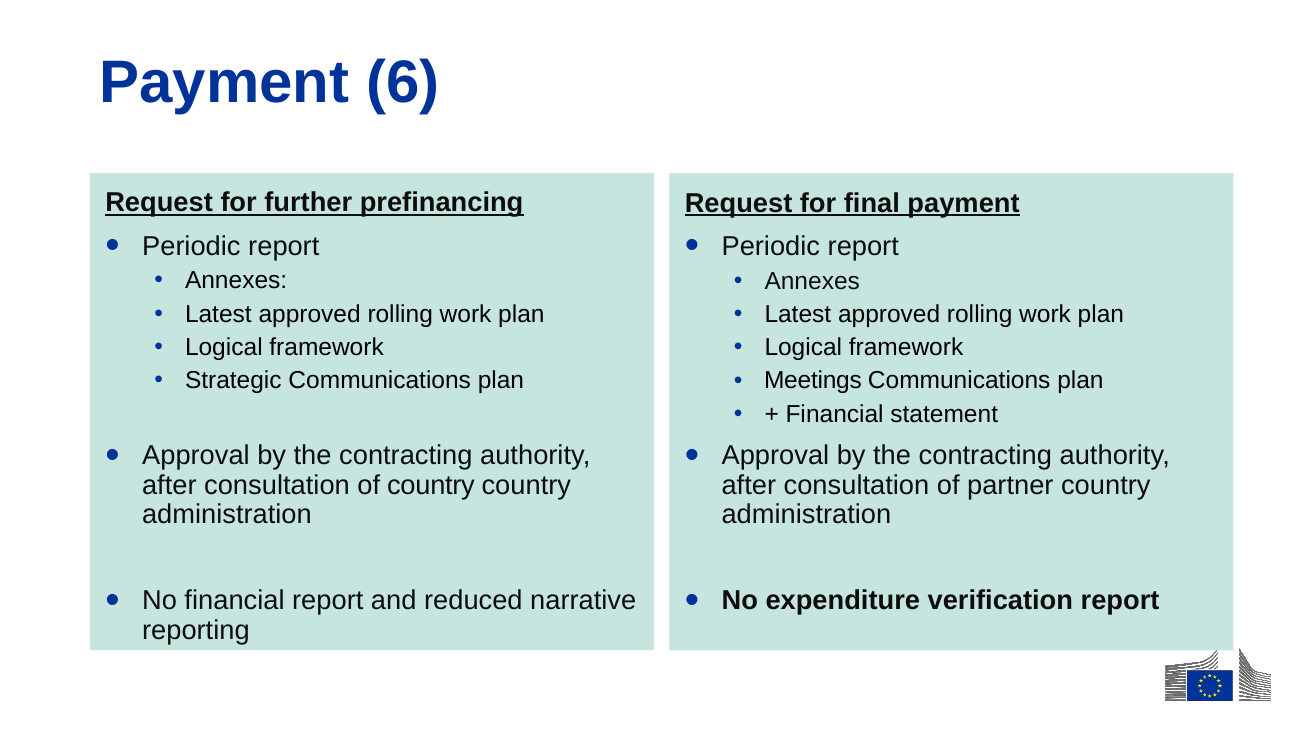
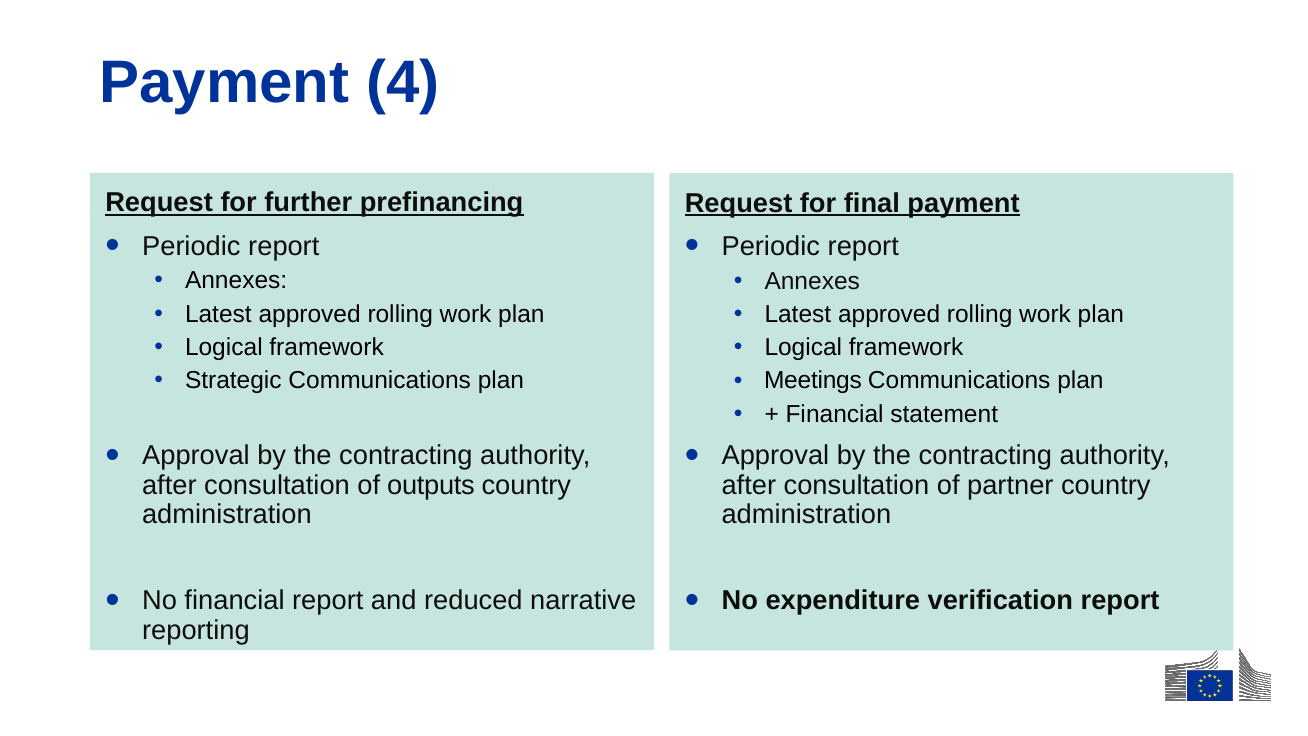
6: 6 -> 4
of country: country -> outputs
